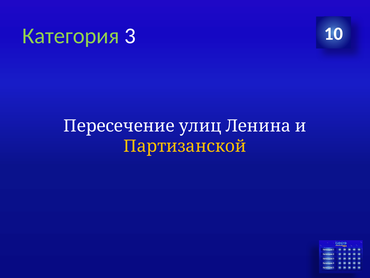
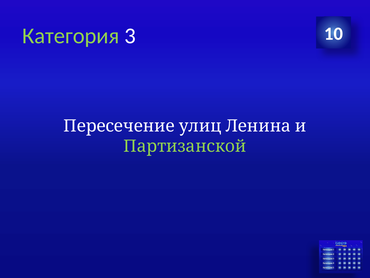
Партизанской colour: yellow -> light green
